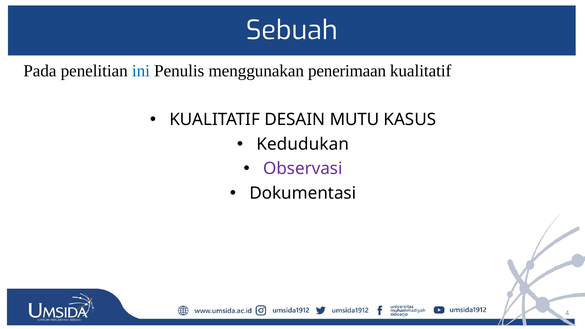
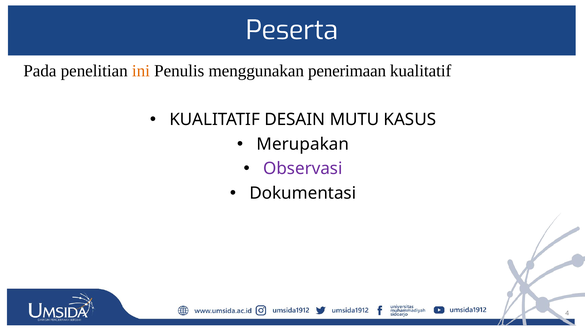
Sebuah: Sebuah -> Peserta
ini colour: blue -> orange
Kedudukan: Kedudukan -> Merupakan
